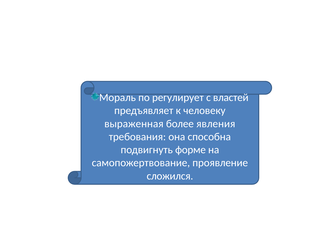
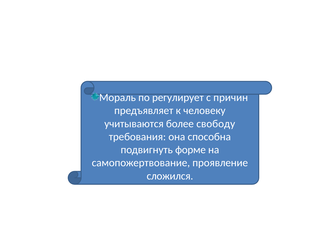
властей: властей -> причин
выраженная: выраженная -> учитываются
явления: явления -> свободу
